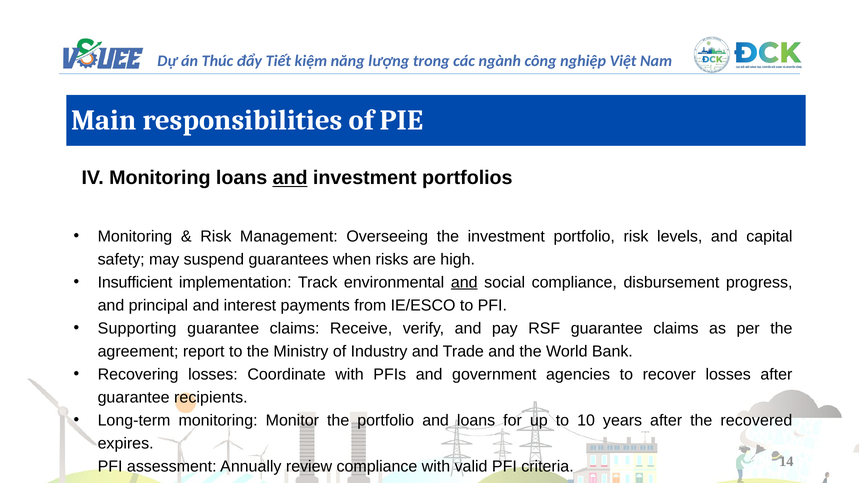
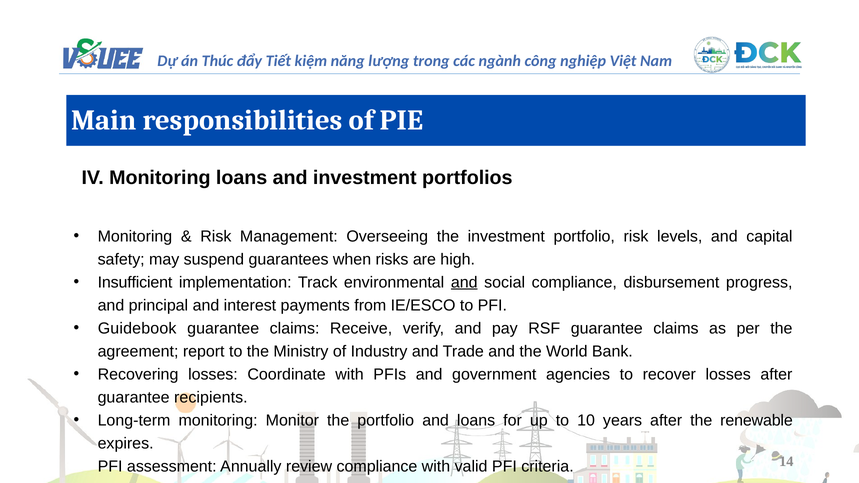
and at (290, 178) underline: present -> none
Supporting: Supporting -> Guidebook
recovered: recovered -> renewable
